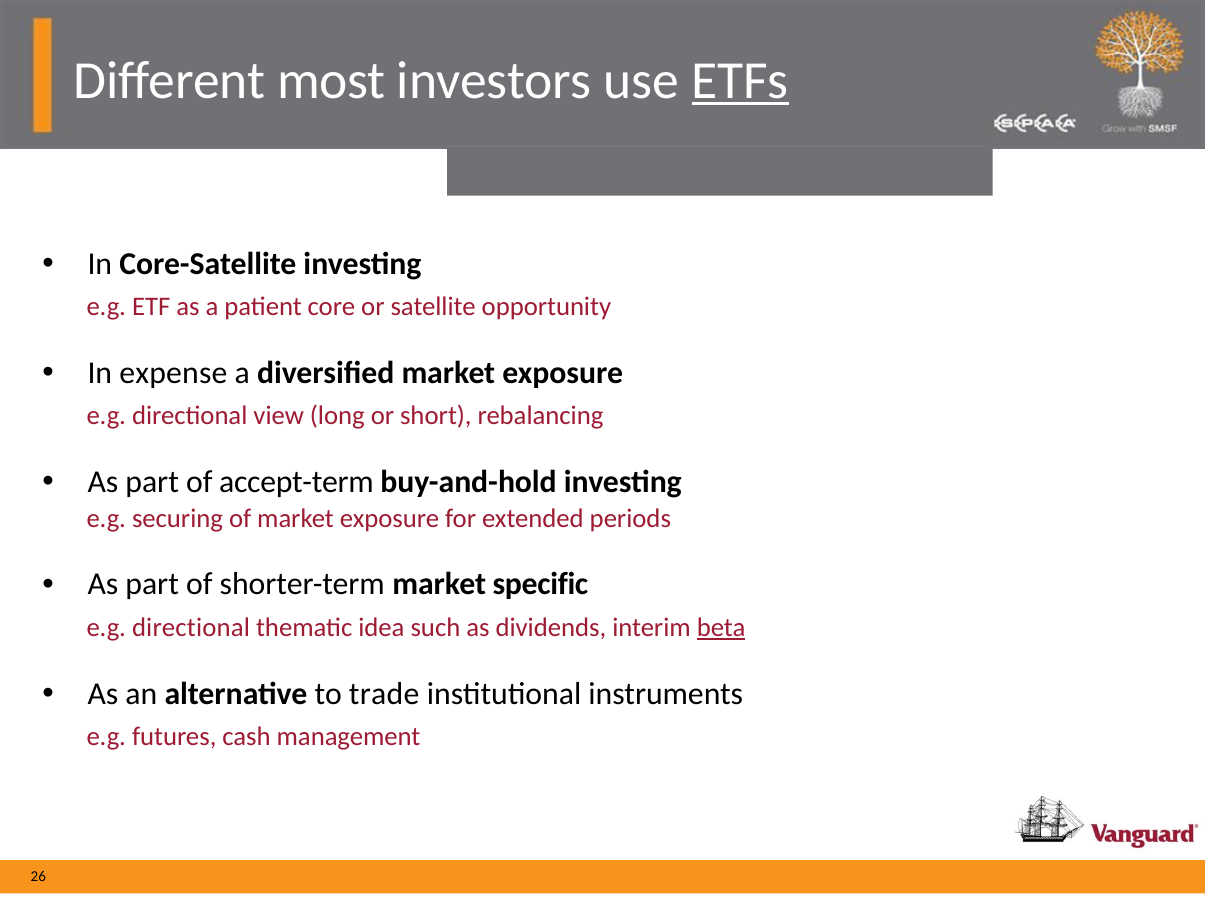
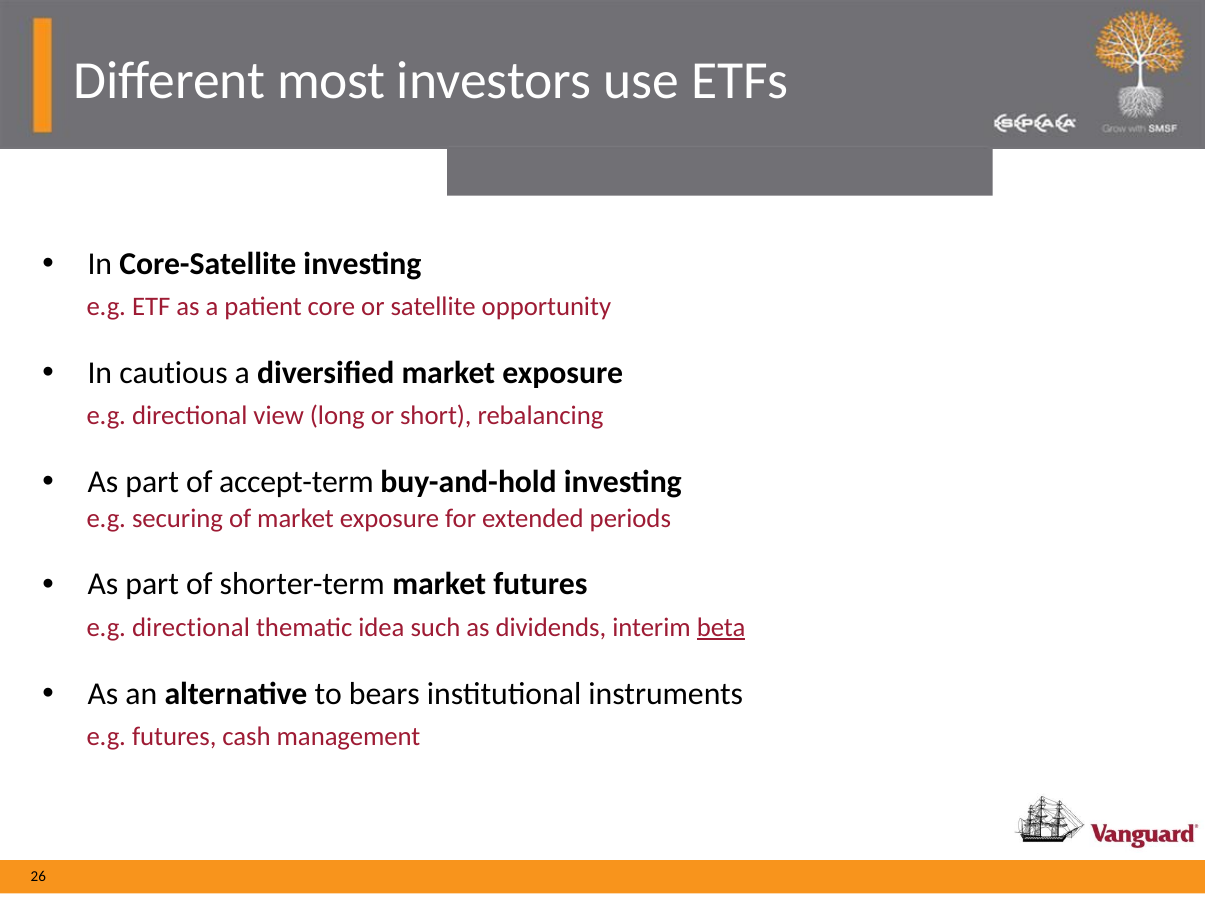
ETFs underline: present -> none
expense: expense -> cautious
market specific: specific -> futures
trade: trade -> bears
